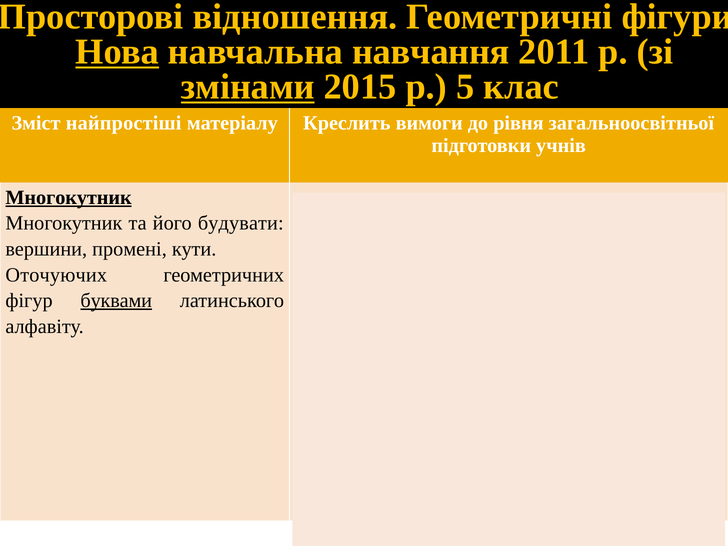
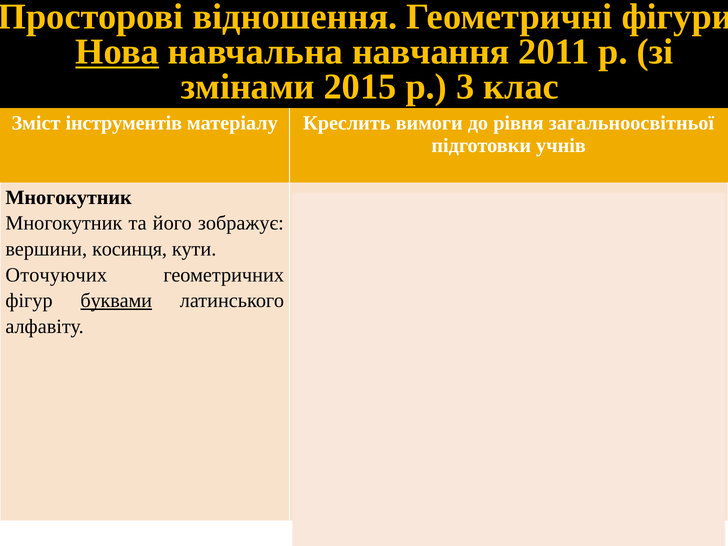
змінами underline: present -> none
5: 5 -> 3
найпростіші: найпростіші -> інструментів
Многокутник at (69, 197) underline: present -> none
будувати: будувати -> зображує
промені: промені -> косинця
